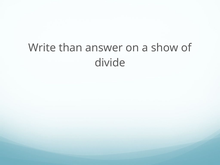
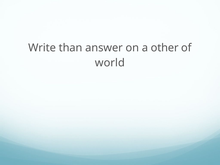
show: show -> other
divide: divide -> world
